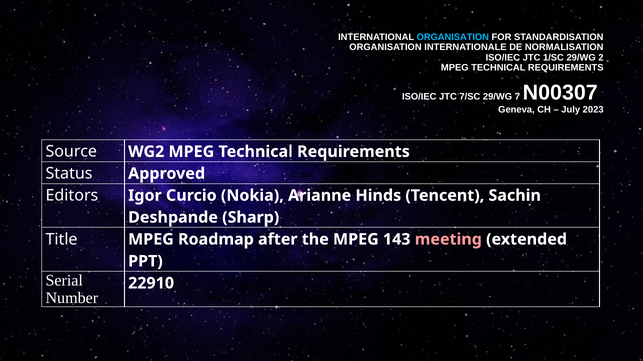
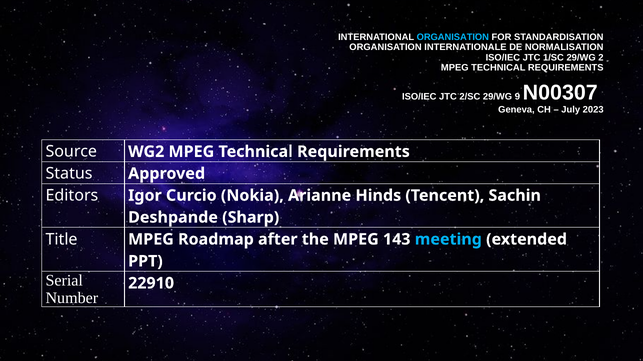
7/SC: 7/SC -> 2/SC
7: 7 -> 9
meeting colour: pink -> light blue
